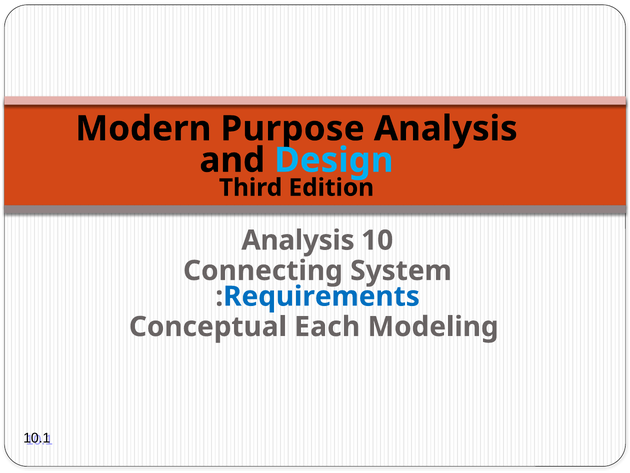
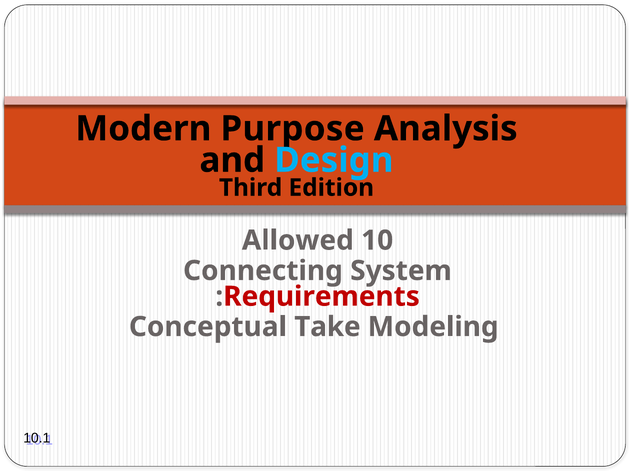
Analysis at (298, 240): Analysis -> Allowed
Requirements colour: blue -> red
Each: Each -> Take
